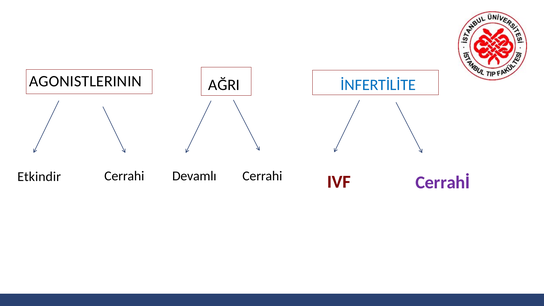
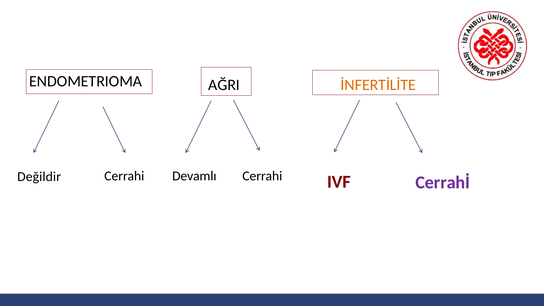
AGONISTLERININ: AGONISTLERININ -> ENDOMETRIOMA
İNFERTİLİTE colour: blue -> orange
Etkindir: Etkindir -> Değildir
